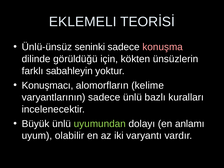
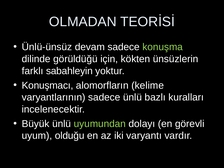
EKLEMELI: EKLEMELI -> OLMADAN
seninki: seninki -> devam
konuşma colour: pink -> light green
anlamı: anlamı -> görevli
olabilir: olabilir -> olduğu
